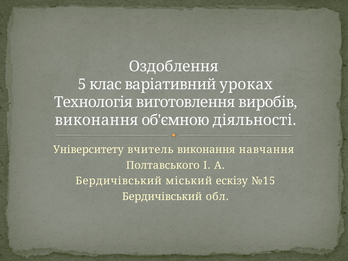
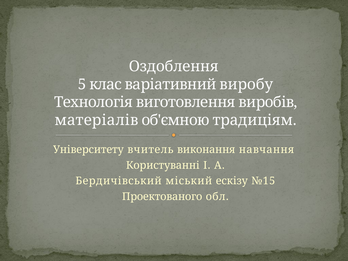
уроках: уроках -> виробу
виконання at (97, 120): виконання -> матеріалів
діяльності: діяльності -> традиціям
Полтавського: Полтавського -> Користуванні
Бердичівський at (162, 197): Бердичівський -> Проектованого
